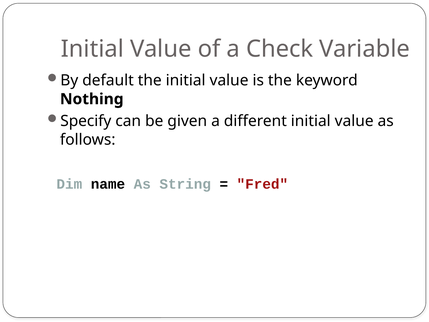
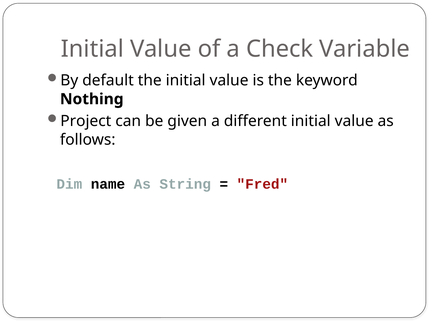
Specify: Specify -> Project
